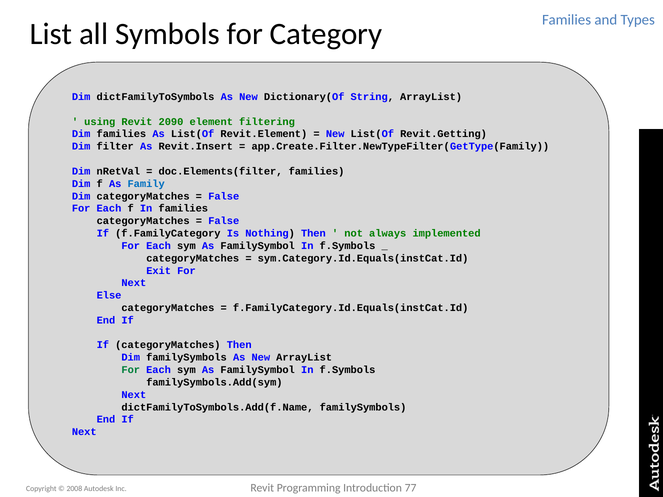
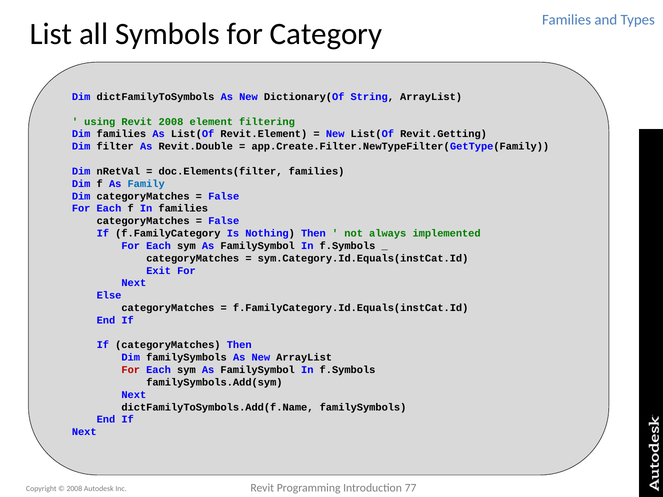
Revit 2090: 2090 -> 2008
Revit.Insert: Revit.Insert -> Revit.Double
For at (131, 370) colour: green -> red
